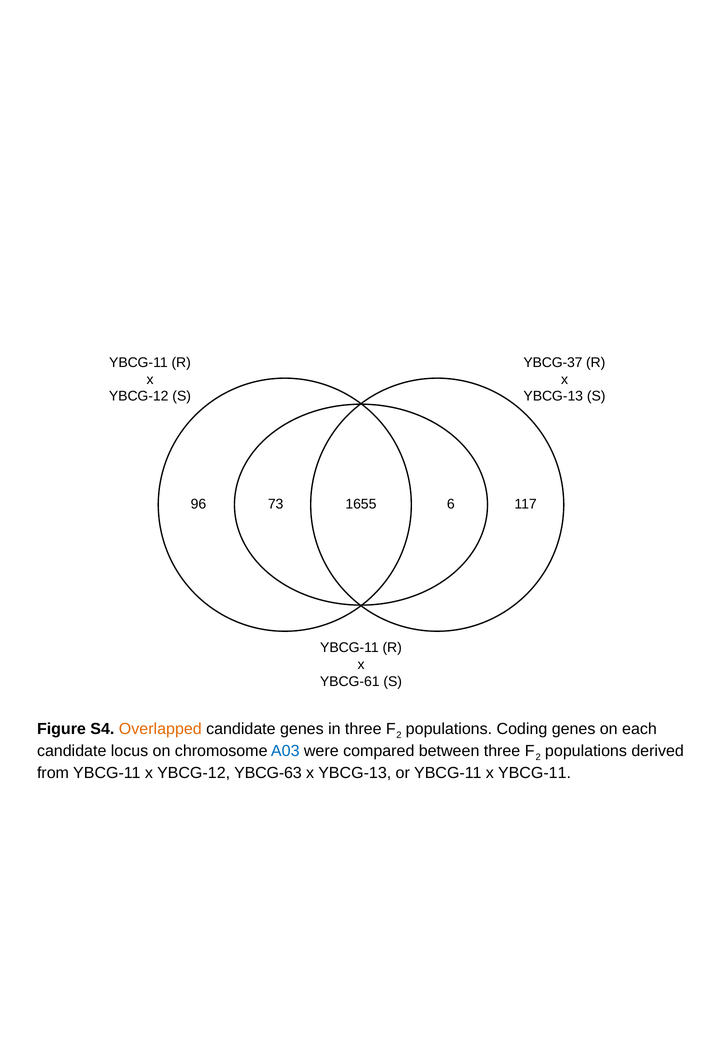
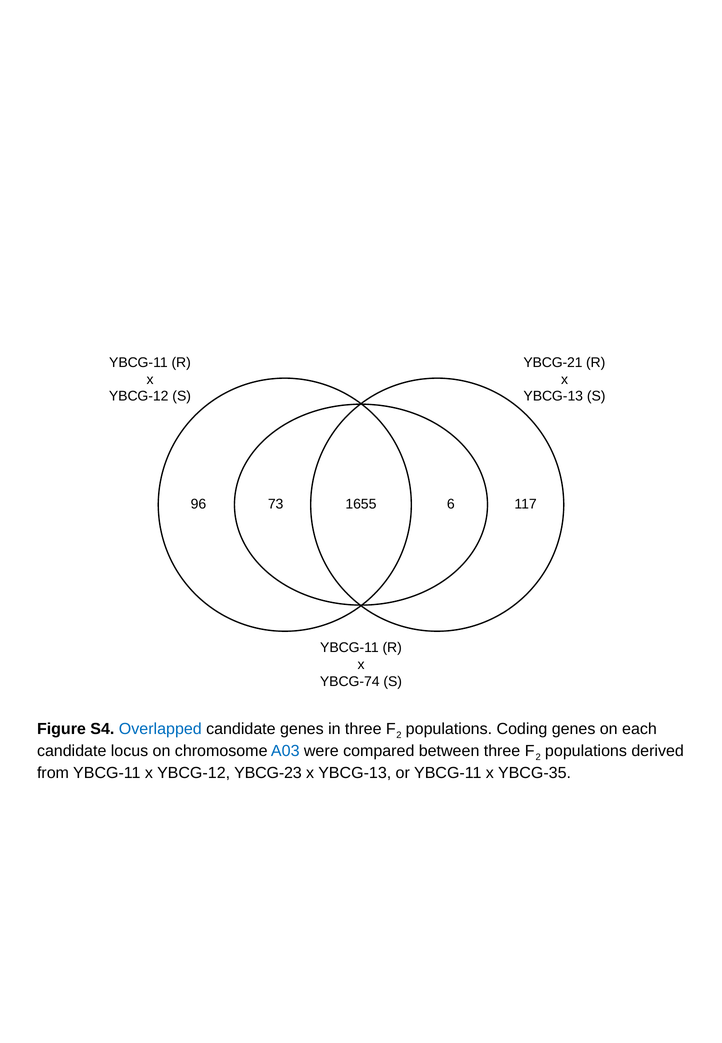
YBCG-37: YBCG-37 -> YBCG-21
YBCG-61: YBCG-61 -> YBCG-74
Overlapped colour: orange -> blue
YBCG-63: YBCG-63 -> YBCG-23
x YBCG-11: YBCG-11 -> YBCG-35
